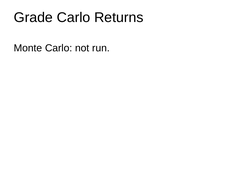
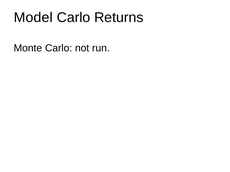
Grade: Grade -> Model
